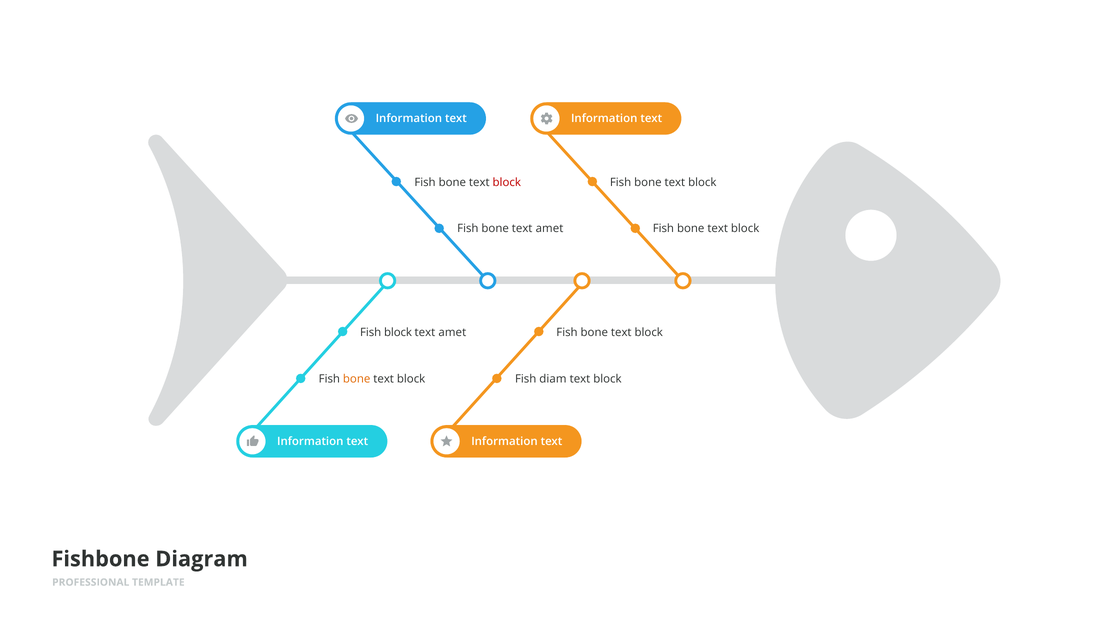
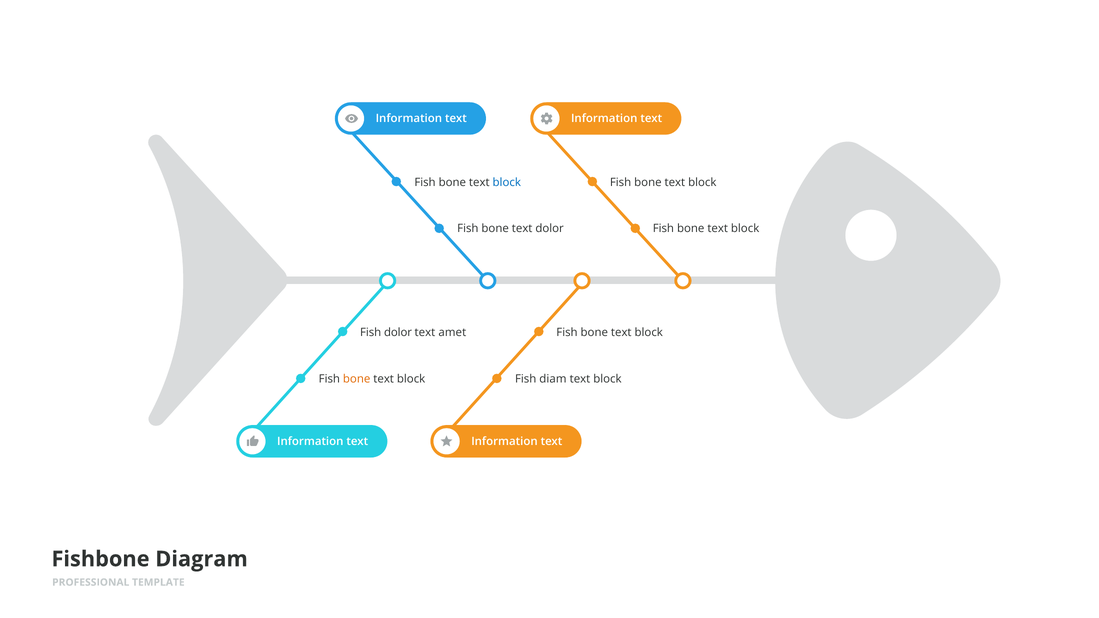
block at (507, 182) colour: red -> blue
bone text amet: amet -> dolor
Fish block: block -> dolor
